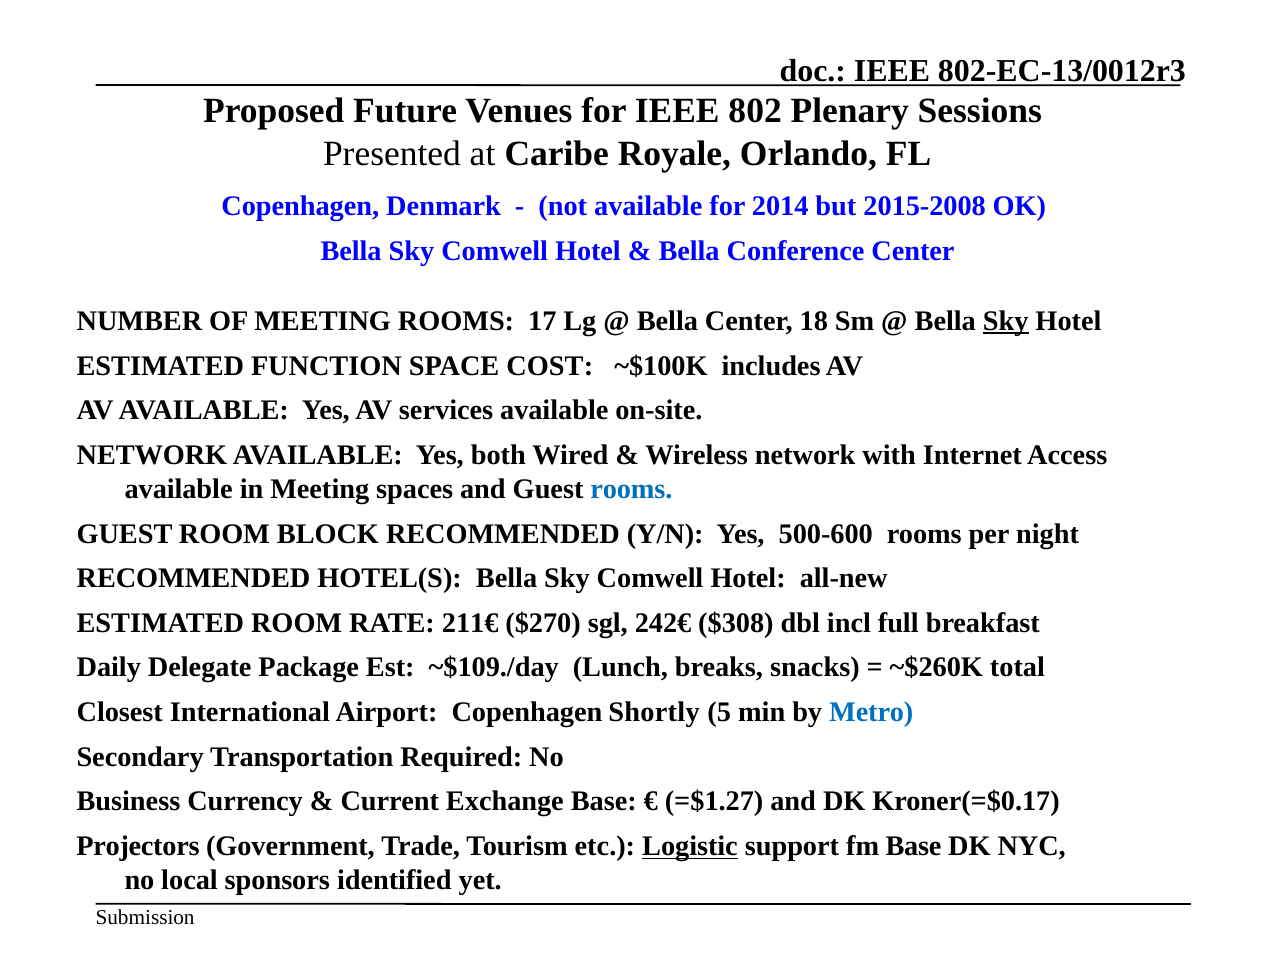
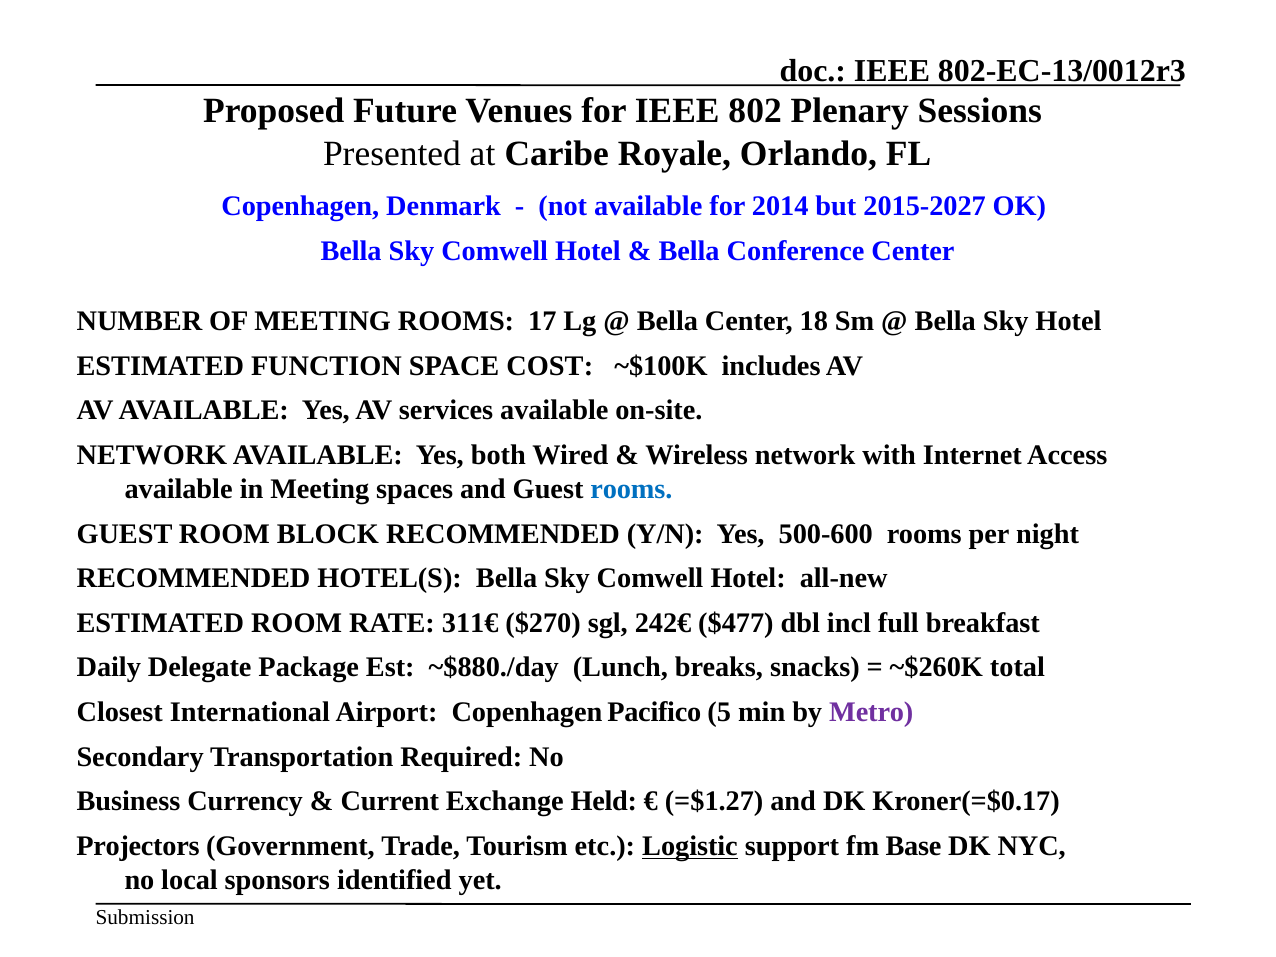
2015-2008: 2015-2008 -> 2015-2027
Sky at (1006, 321) underline: present -> none
211€: 211€ -> 311€
$308: $308 -> $477
~$109./day: ~$109./day -> ~$880./day
Shortly: Shortly -> Pacifico
Metro colour: blue -> purple
Exchange Base: Base -> Held
